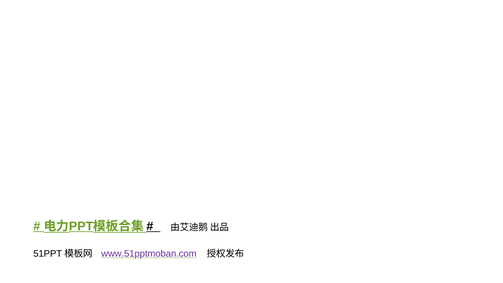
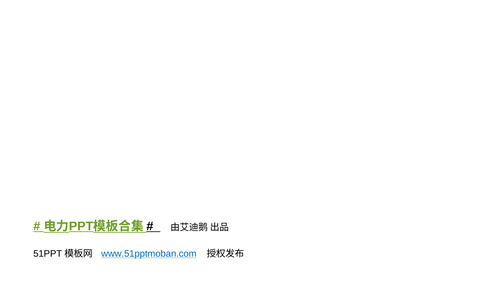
www.51pptmoban.com colour: purple -> blue
